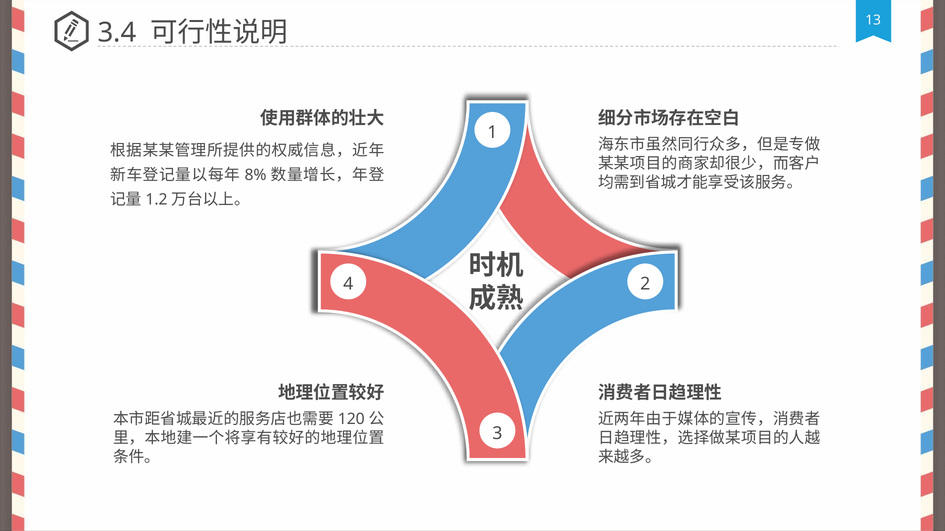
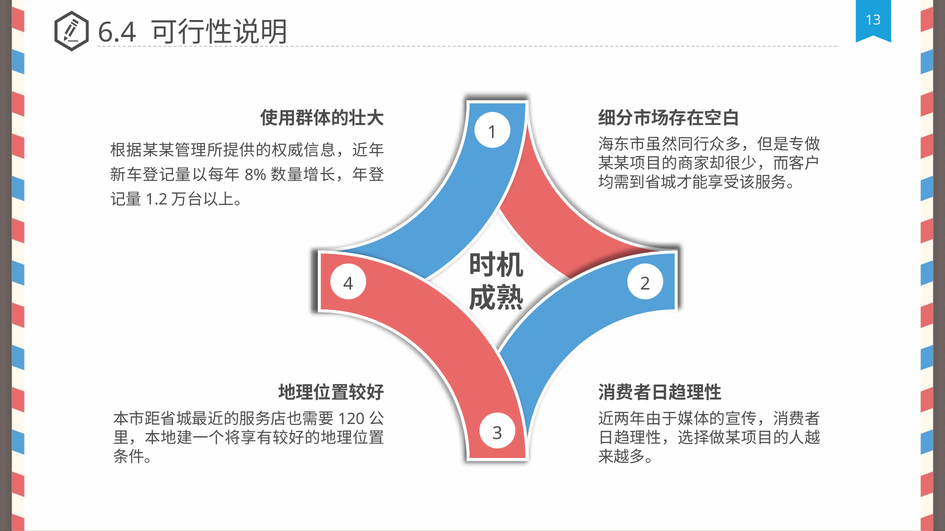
3.4: 3.4 -> 6.4
